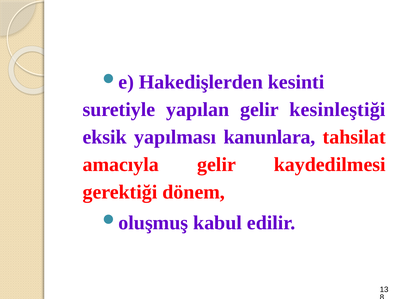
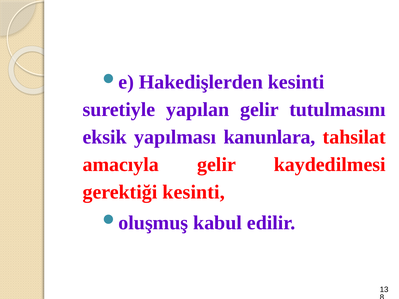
kesinleştiği: kesinleştiği -> tutulmasını
gerektiği dönem: dönem -> kesinti
